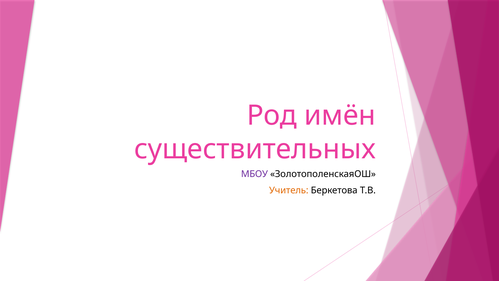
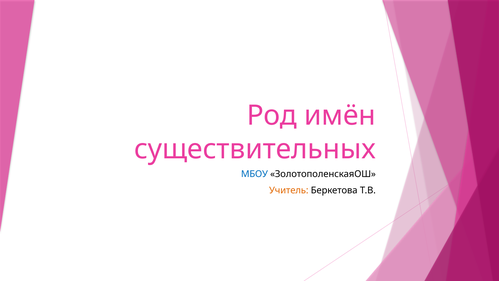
МБОУ colour: purple -> blue
